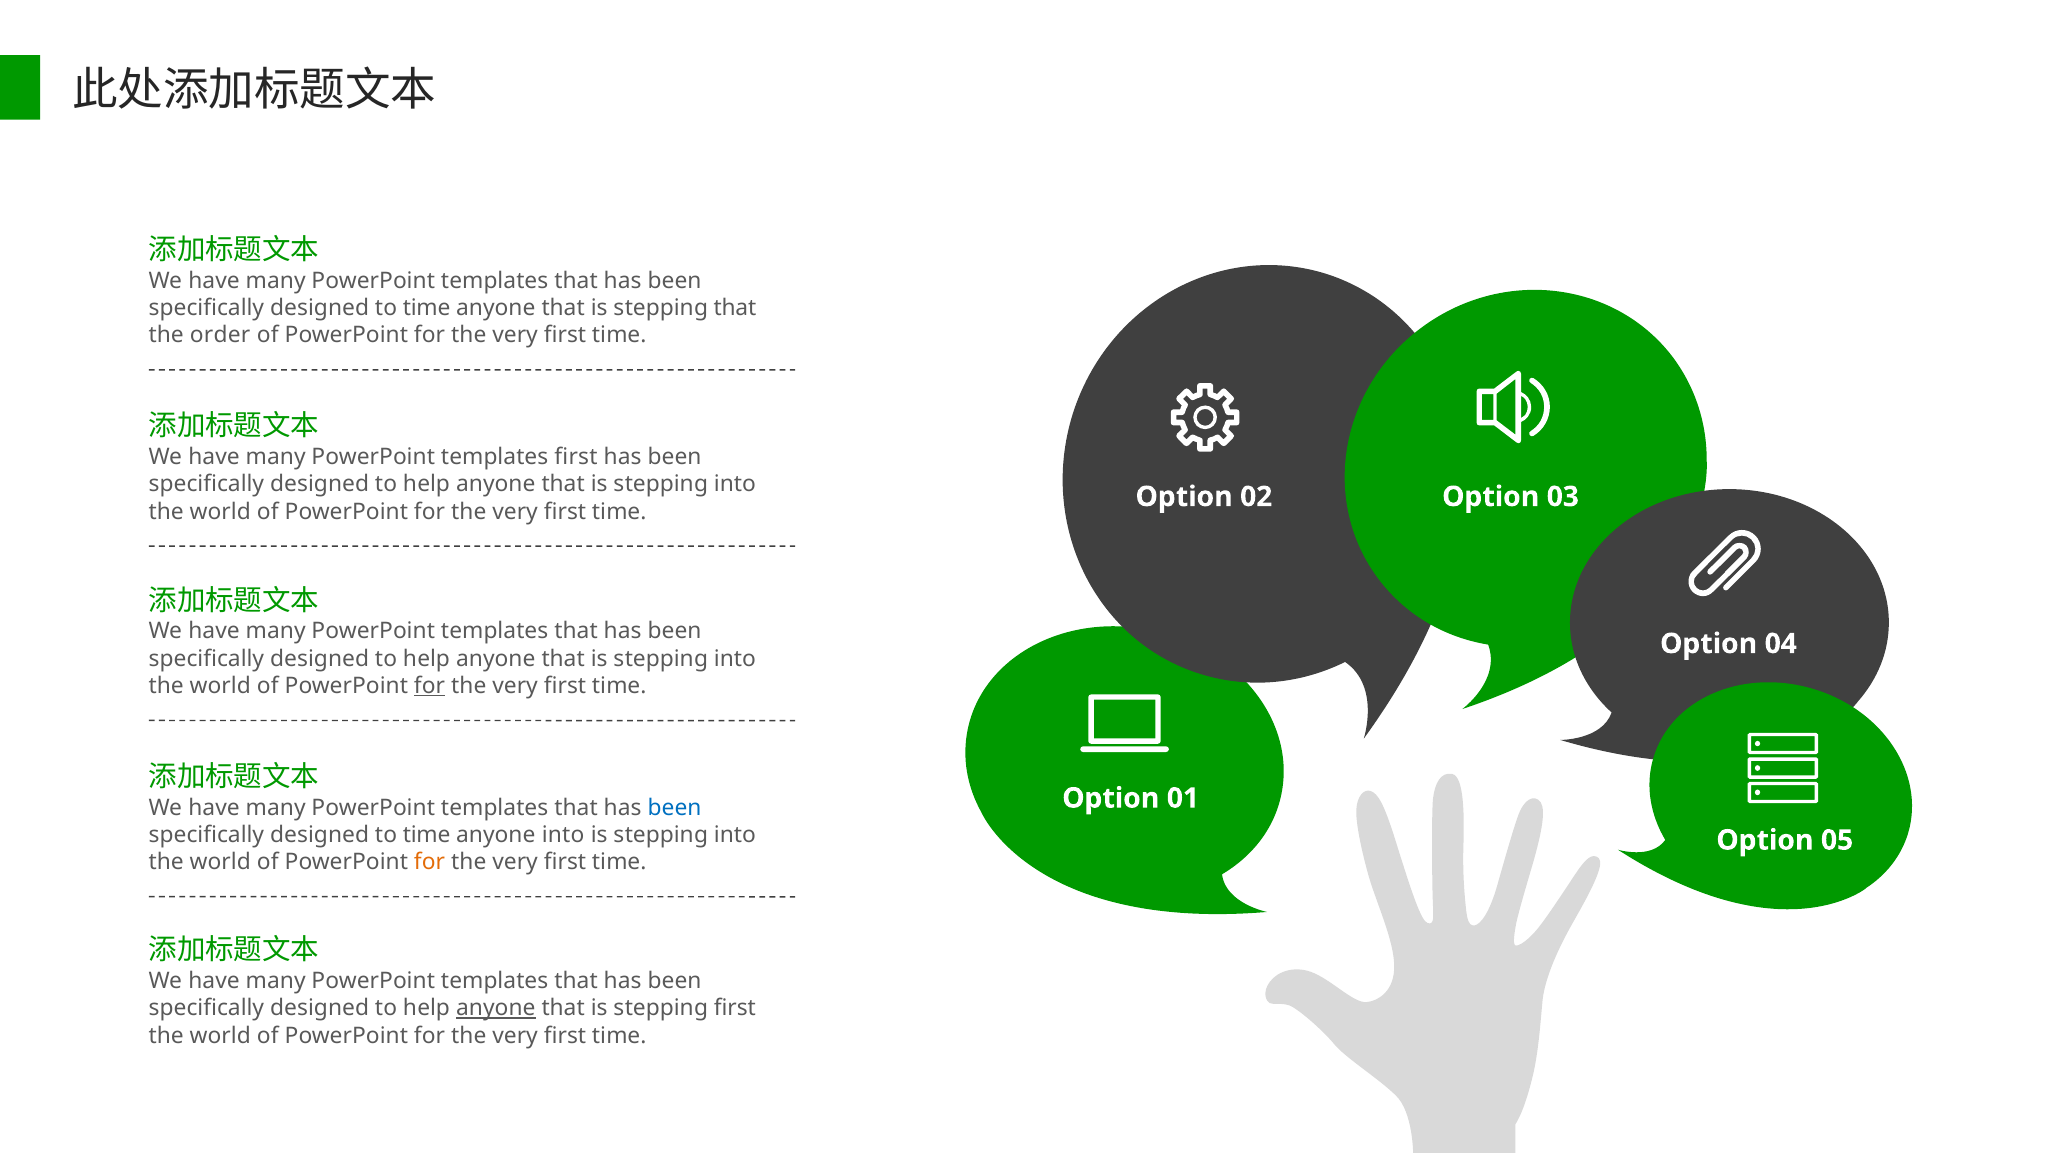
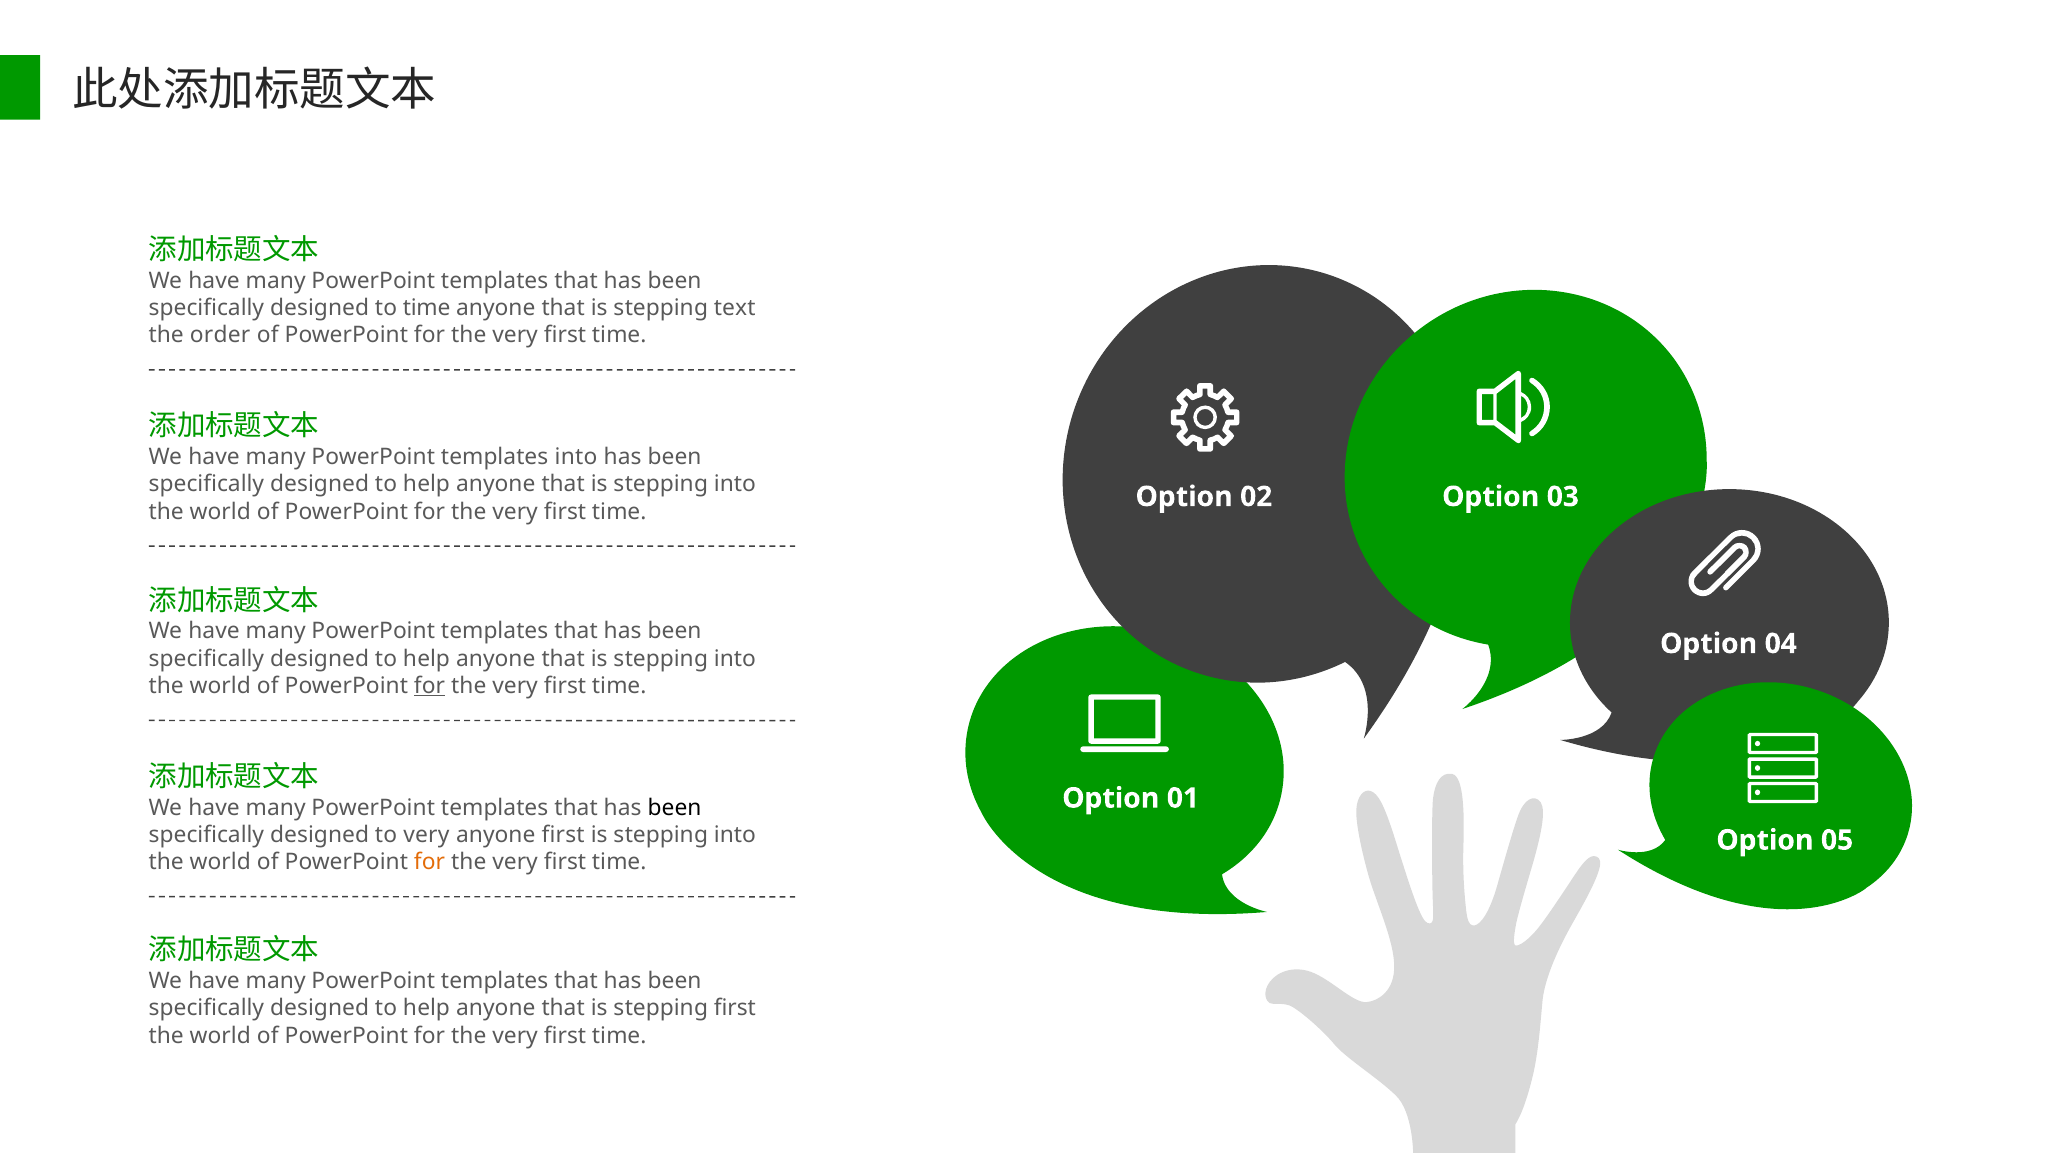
stepping that: that -> text
templates first: first -> into
been at (675, 808) colour: blue -> black
time at (427, 835): time -> very
anyone into: into -> first
anyone at (496, 1009) underline: present -> none
